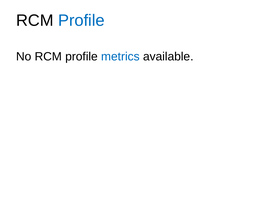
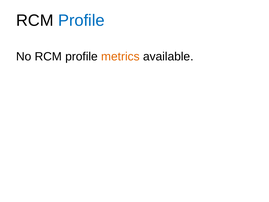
metrics colour: blue -> orange
